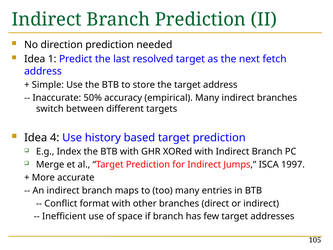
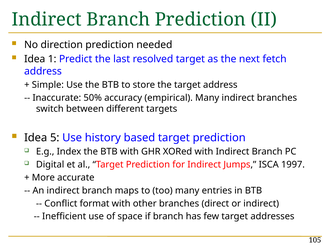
4: 4 -> 5
Merge: Merge -> Digital
